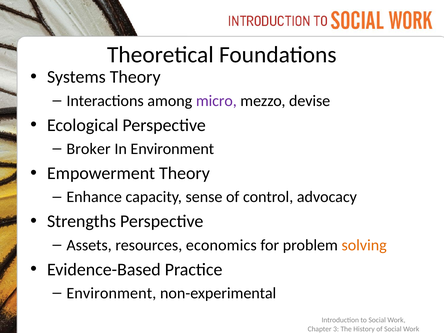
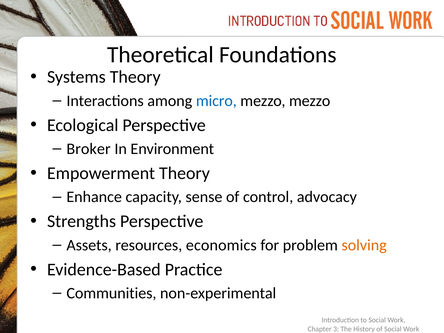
micro colour: purple -> blue
mezzo devise: devise -> mezzo
Environment at (111, 293): Environment -> Communities
